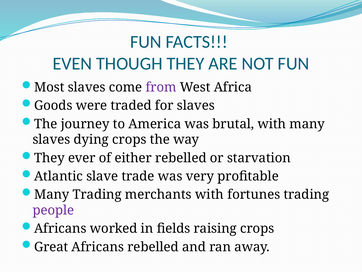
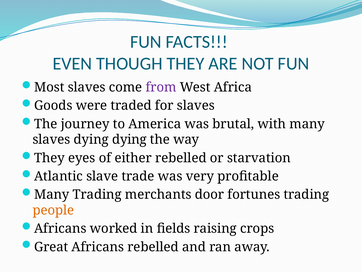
dying crops: crops -> dying
ever: ever -> eyes
merchants with: with -> door
people colour: purple -> orange
